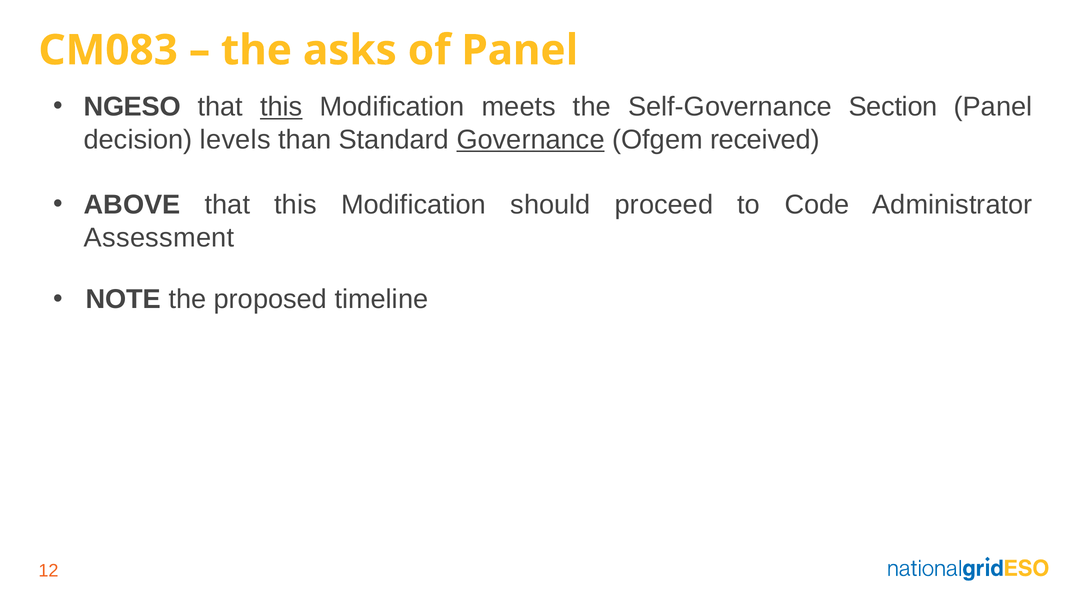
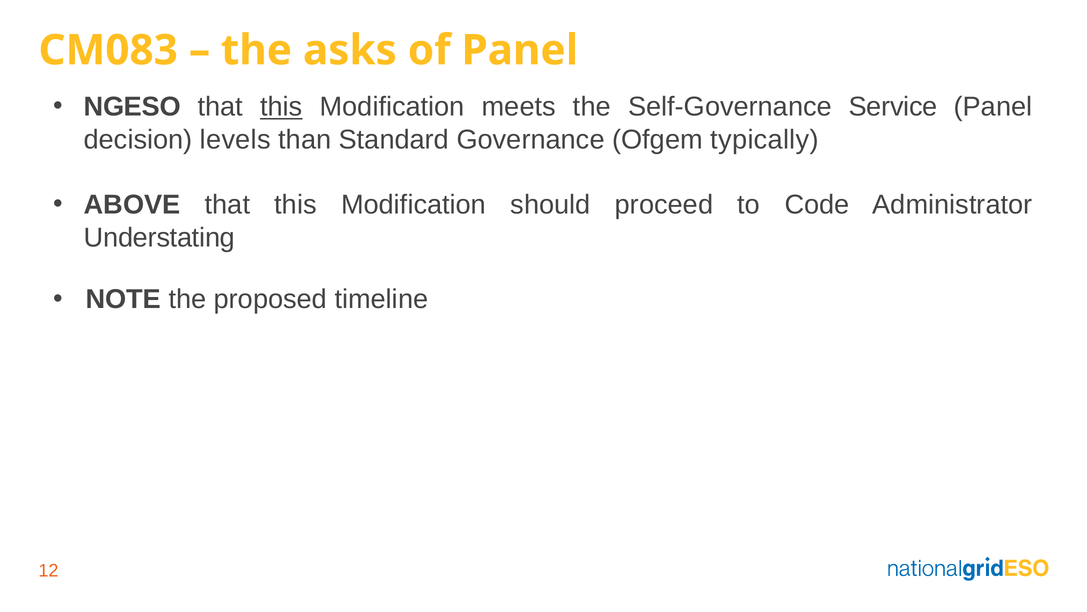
Section: Section -> Service
Governance underline: present -> none
received: received -> typically
Assessment: Assessment -> Understating
